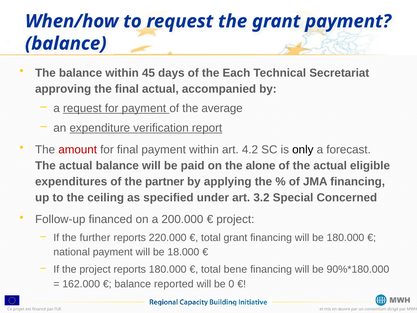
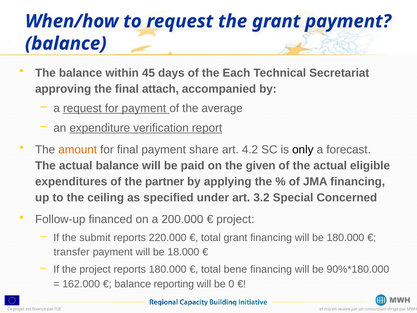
final actual: actual -> attach
amount colour: red -> orange
payment within: within -> share
alone: alone -> given
further: further -> submit
national: national -> transfer
reported: reported -> reporting
